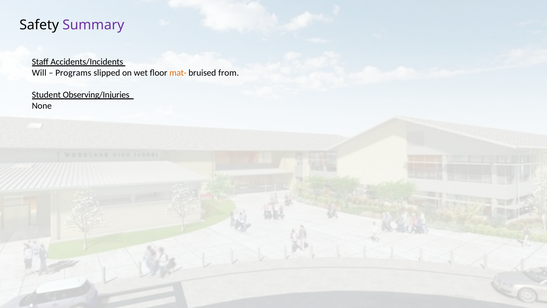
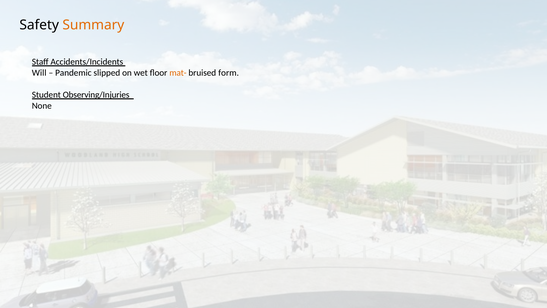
Summary colour: purple -> orange
Programs: Programs -> Pandemic
from: from -> form
